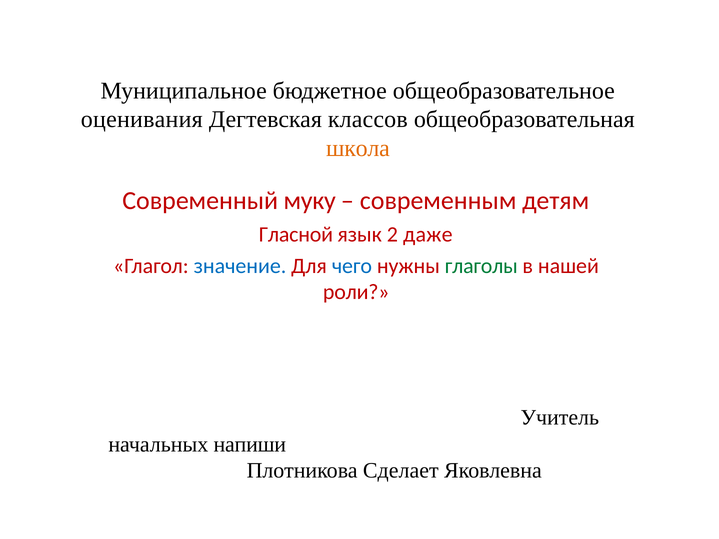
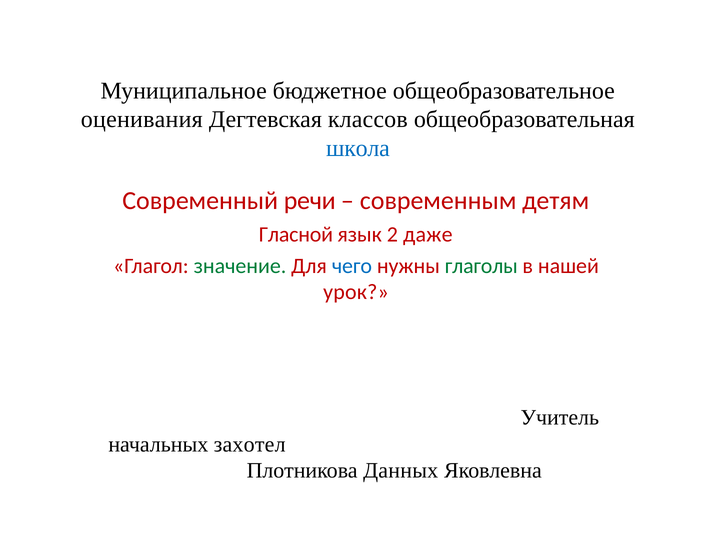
школа colour: orange -> blue
муку: муку -> речи
значение colour: blue -> green
роли: роли -> урок
напиши: напиши -> захотел
Сделает: Сделает -> Данных
